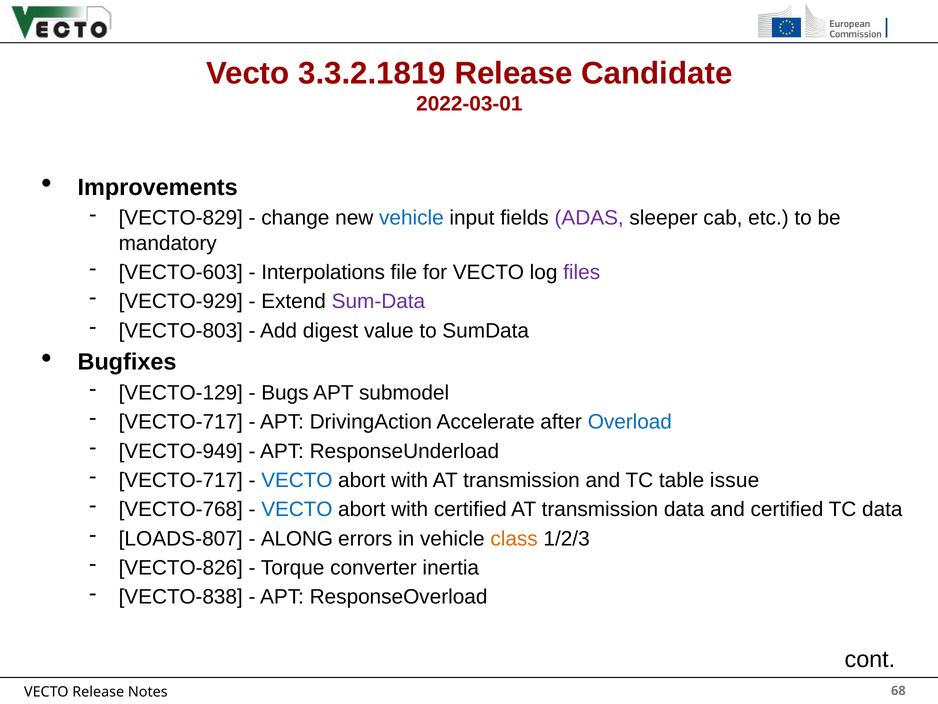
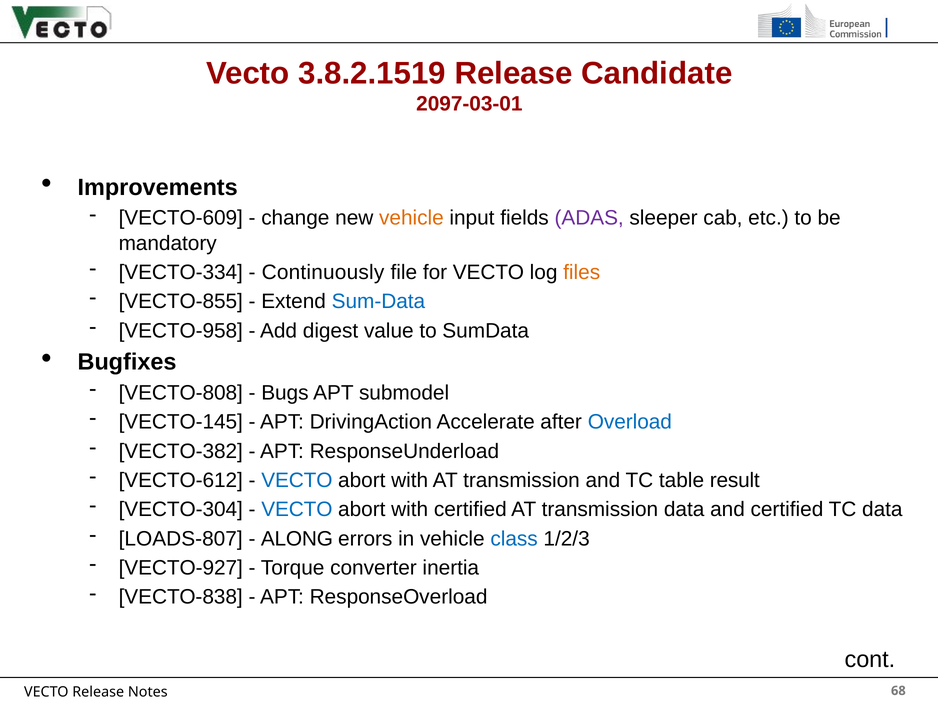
3.3.2.1819: 3.3.2.1819 -> 3.8.2.1519
2022-03-01: 2022-03-01 -> 2097-03-01
VECTO-829: VECTO-829 -> VECTO-609
vehicle at (411, 218) colour: blue -> orange
VECTO-603: VECTO-603 -> VECTO-334
Interpolations: Interpolations -> Continuously
files colour: purple -> orange
VECTO-929: VECTO-929 -> VECTO-855
Sum-Data colour: purple -> blue
VECTO-803: VECTO-803 -> VECTO-958
VECTO-129: VECTO-129 -> VECTO-808
VECTO-717 at (181, 422): VECTO-717 -> VECTO-145
VECTO-949: VECTO-949 -> VECTO-382
VECTO-717 at (181, 480): VECTO-717 -> VECTO-612
issue: issue -> result
VECTO-768: VECTO-768 -> VECTO-304
class colour: orange -> blue
VECTO-826: VECTO-826 -> VECTO-927
